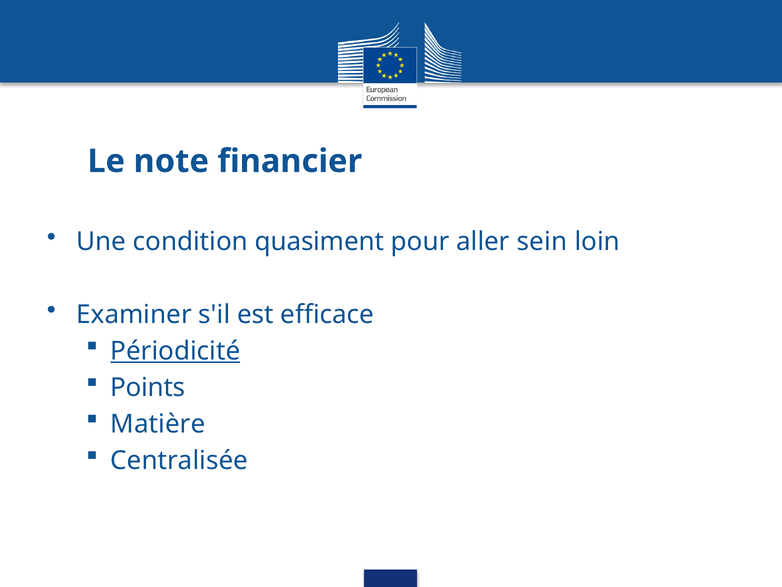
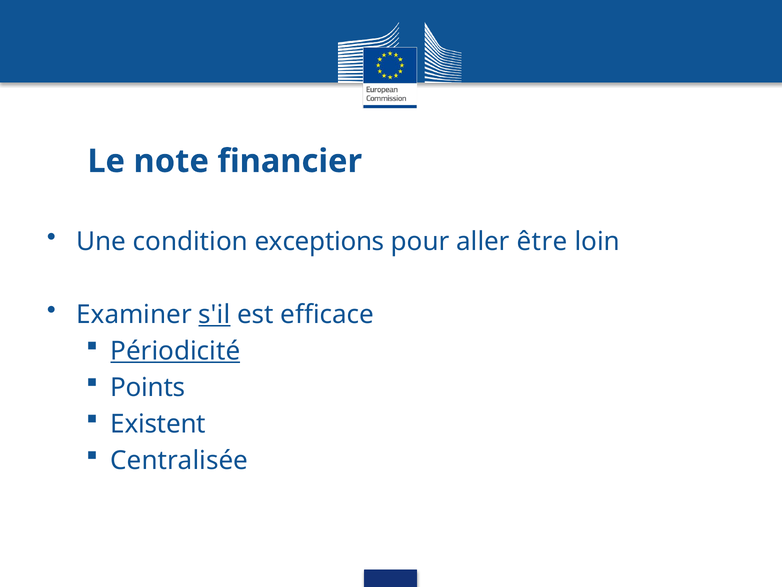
quasiment: quasiment -> exceptions
sein: sein -> être
s'il underline: none -> present
Matière: Matière -> Existent
